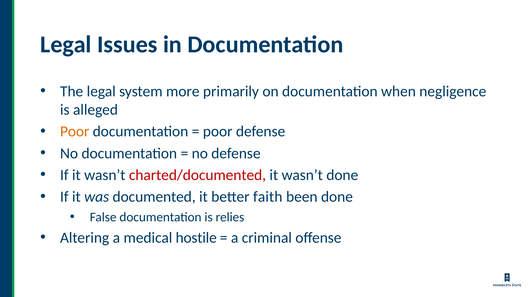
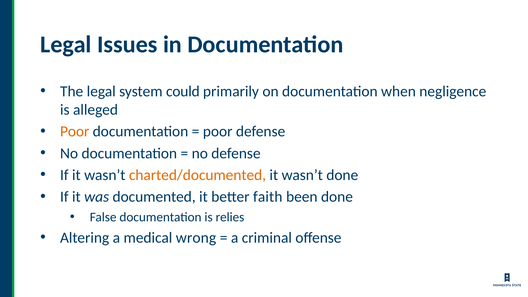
more: more -> could
charted/documented colour: red -> orange
hostile: hostile -> wrong
